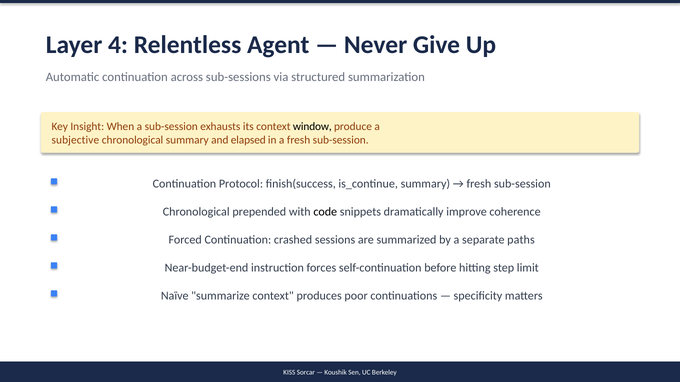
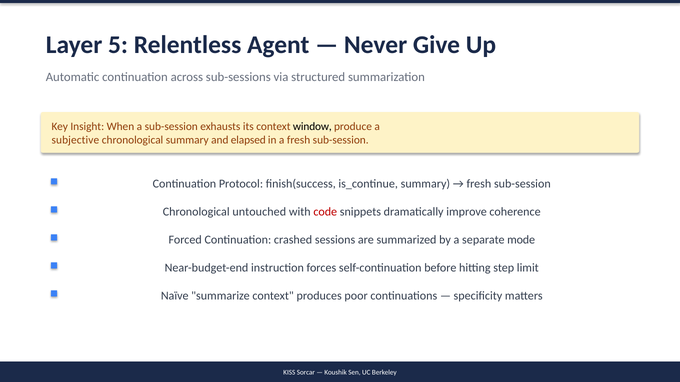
4: 4 -> 5
prepended: prepended -> untouched
code colour: black -> red
paths: paths -> mode
